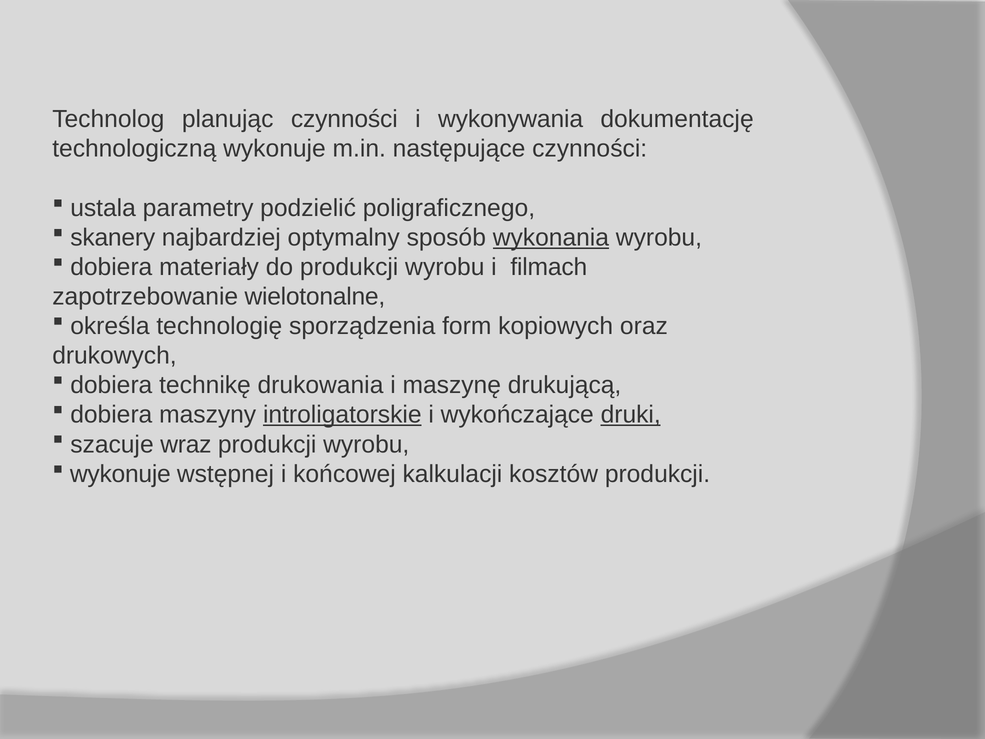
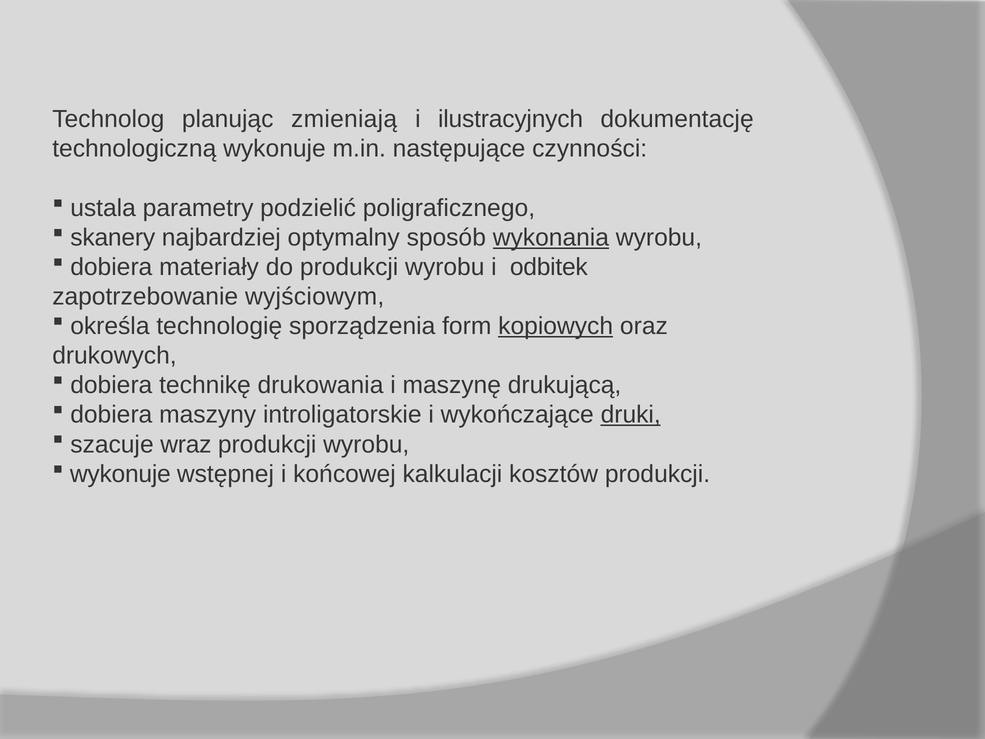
planując czynności: czynności -> zmieniają
wykonywania: wykonywania -> ilustracyjnych
filmach: filmach -> odbitek
wielotonalne: wielotonalne -> wyjściowym
kopiowych underline: none -> present
introligatorskie underline: present -> none
